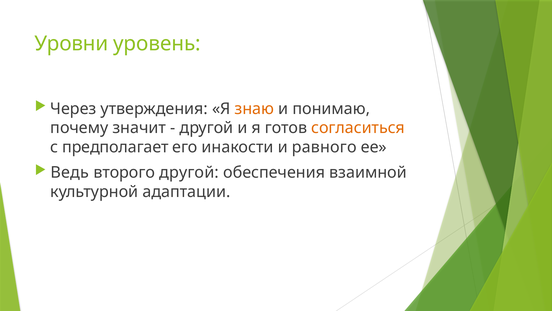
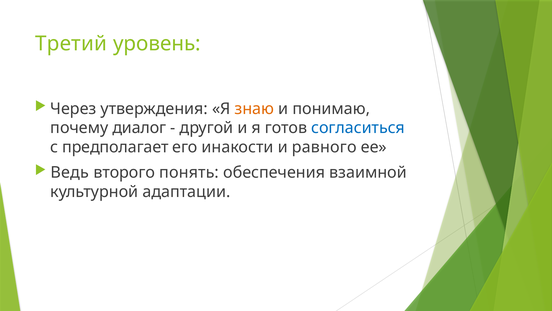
Уровни: Уровни -> Третий
значит: значит -> диалог
согласиться colour: orange -> blue
второго другой: другой -> понять
